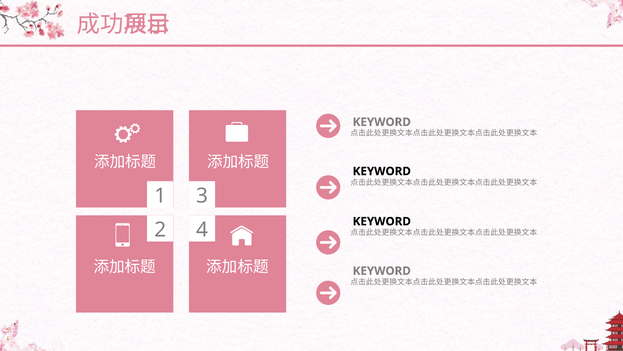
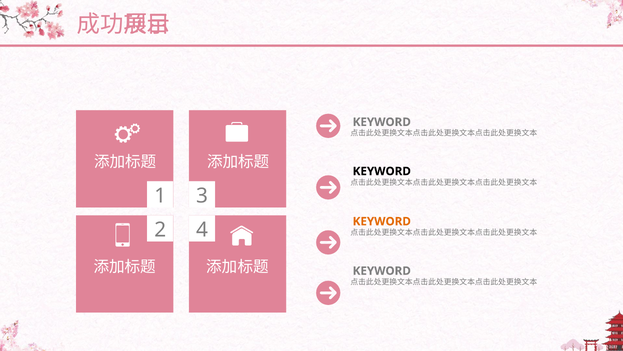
KEYWORD at (382, 221) colour: black -> orange
